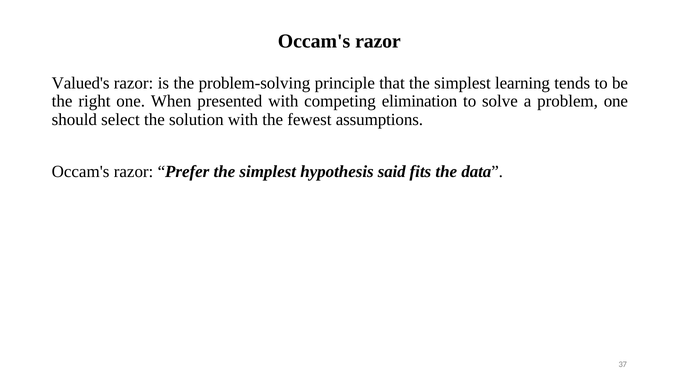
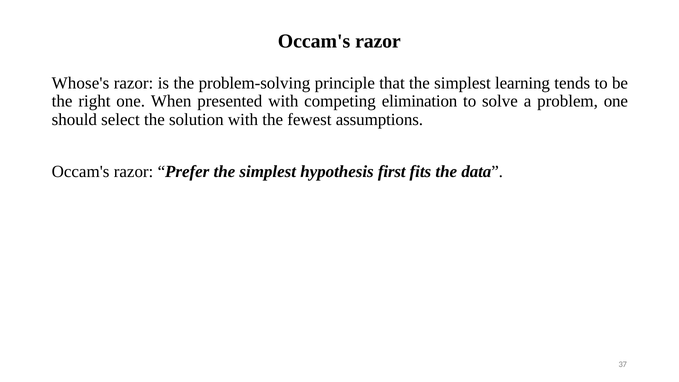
Valued's: Valued's -> Whose's
said: said -> first
